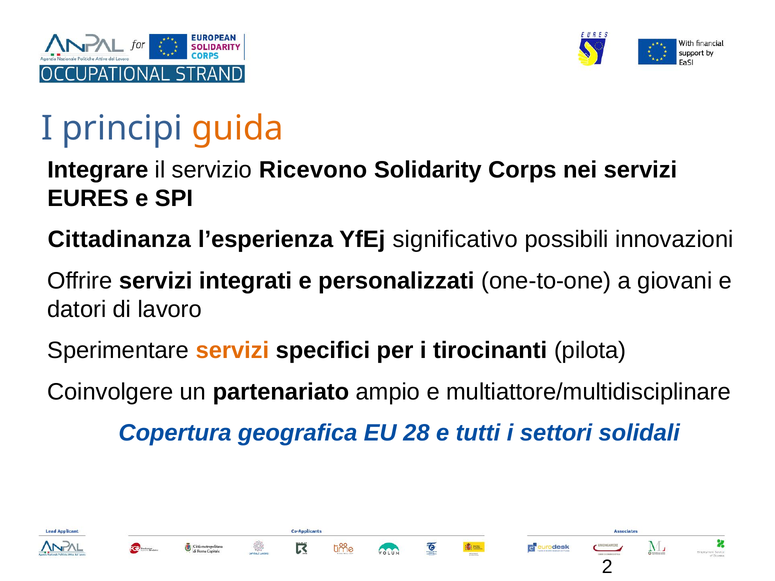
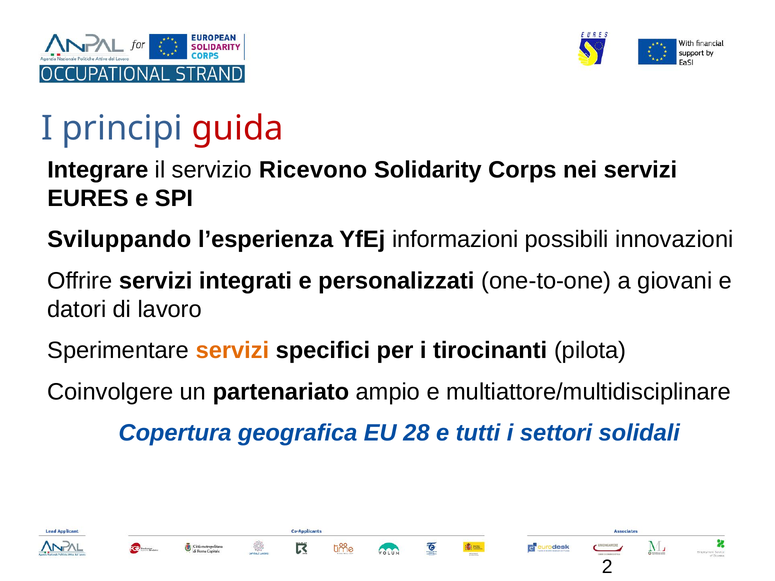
guida colour: orange -> red
Cittadinanza: Cittadinanza -> Sviluppando
significativo: significativo -> informazioni
